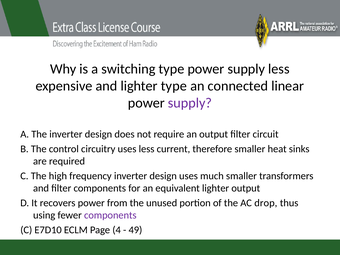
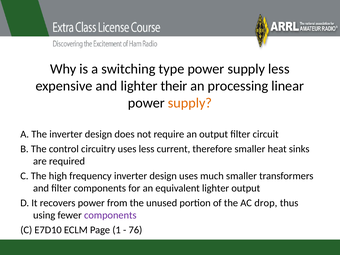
lighter type: type -> their
connected: connected -> processing
supply at (190, 103) colour: purple -> orange
4: 4 -> 1
49: 49 -> 76
